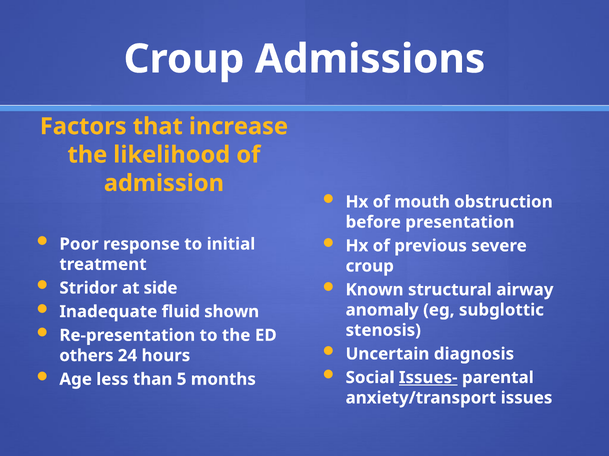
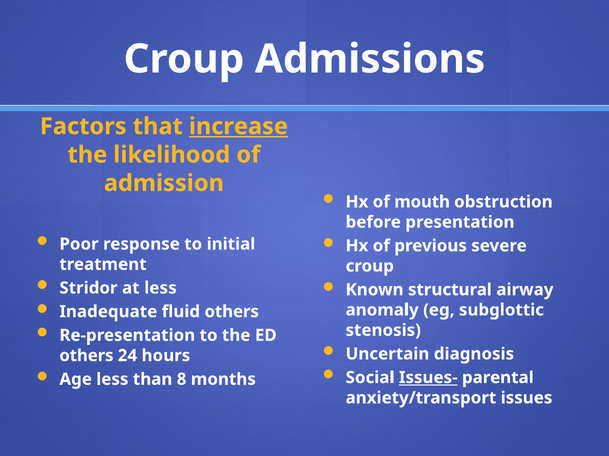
increase underline: none -> present
at side: side -> less
fluid shown: shown -> others
5: 5 -> 8
